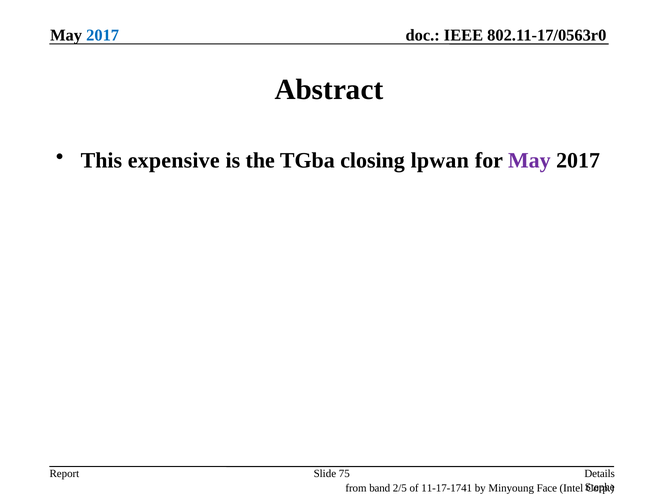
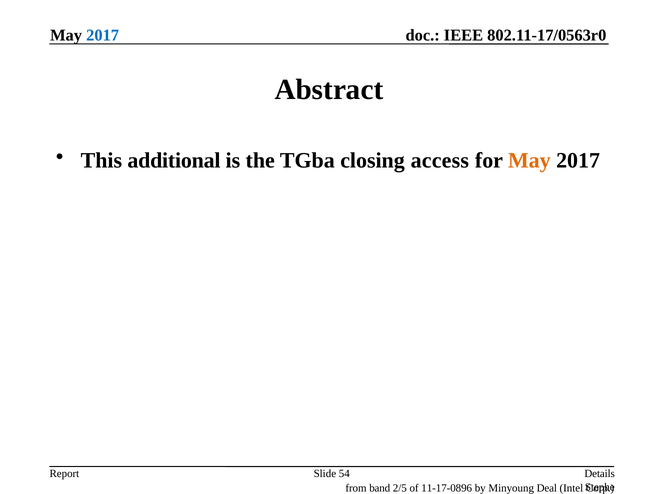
expensive: expensive -> additional
lpwan: lpwan -> access
May at (529, 161) colour: purple -> orange
75: 75 -> 54
11-17-1741: 11-17-1741 -> 11-17-0896
Face: Face -> Deal
